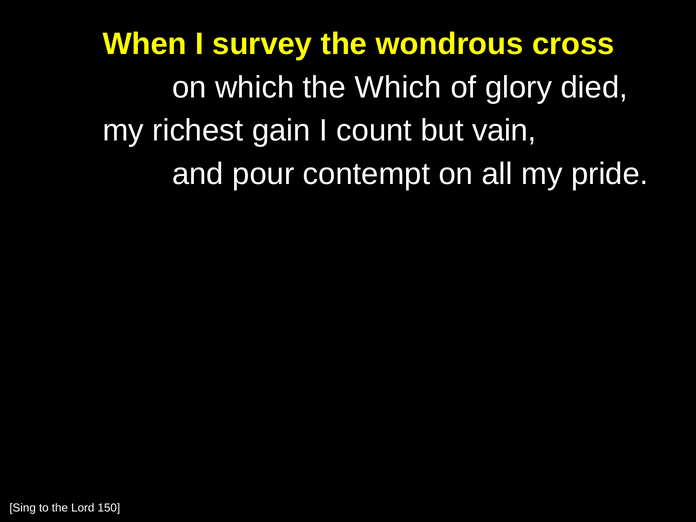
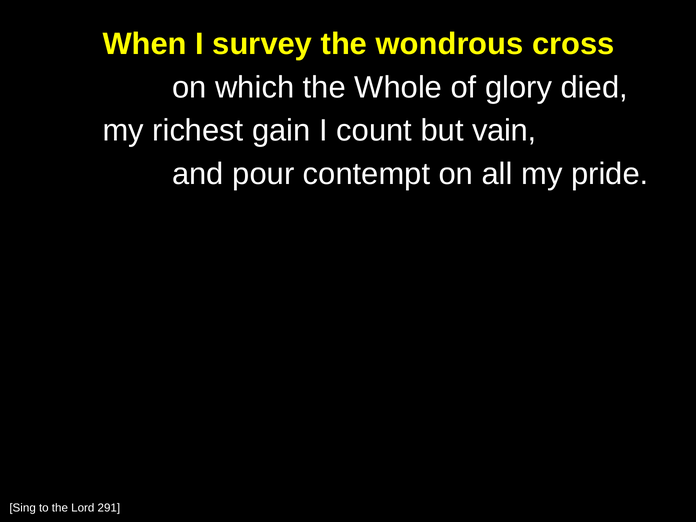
the Which: Which -> Whole
150: 150 -> 291
